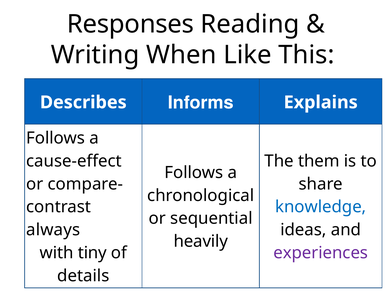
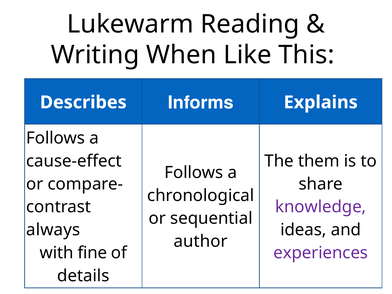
Responses: Responses -> Lukewarm
knowledge colour: blue -> purple
heavily: heavily -> author
tiny: tiny -> fine
